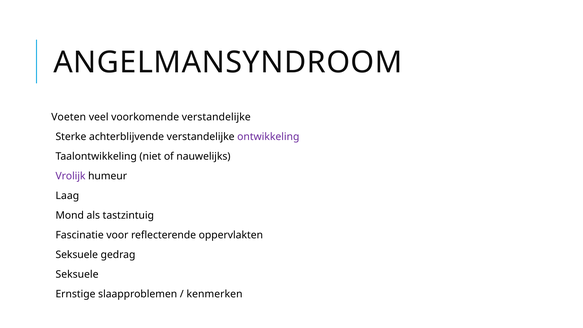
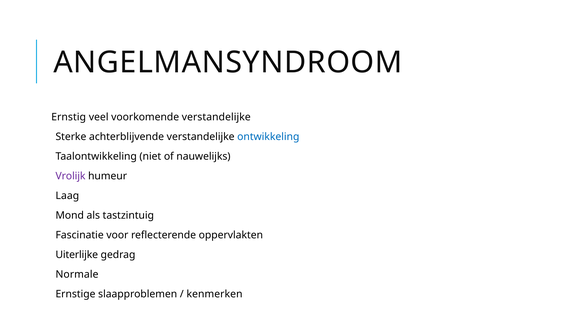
Voeten: Voeten -> Ernstig
ontwikkeling colour: purple -> blue
Seksuele at (77, 255): Seksuele -> Uiterlijke
Seksuele at (77, 274): Seksuele -> Normale
